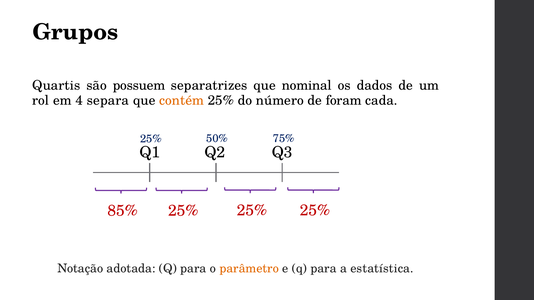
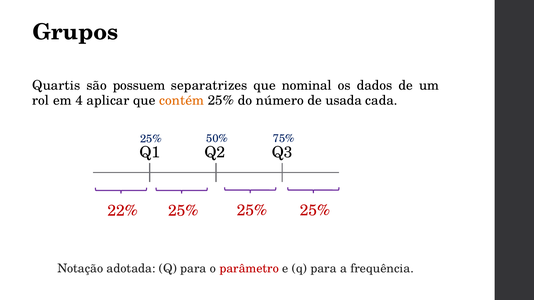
separa: separa -> aplicar
foram: foram -> usada
85%: 85% -> 22%
parâmetro colour: orange -> red
estatística: estatística -> frequência
